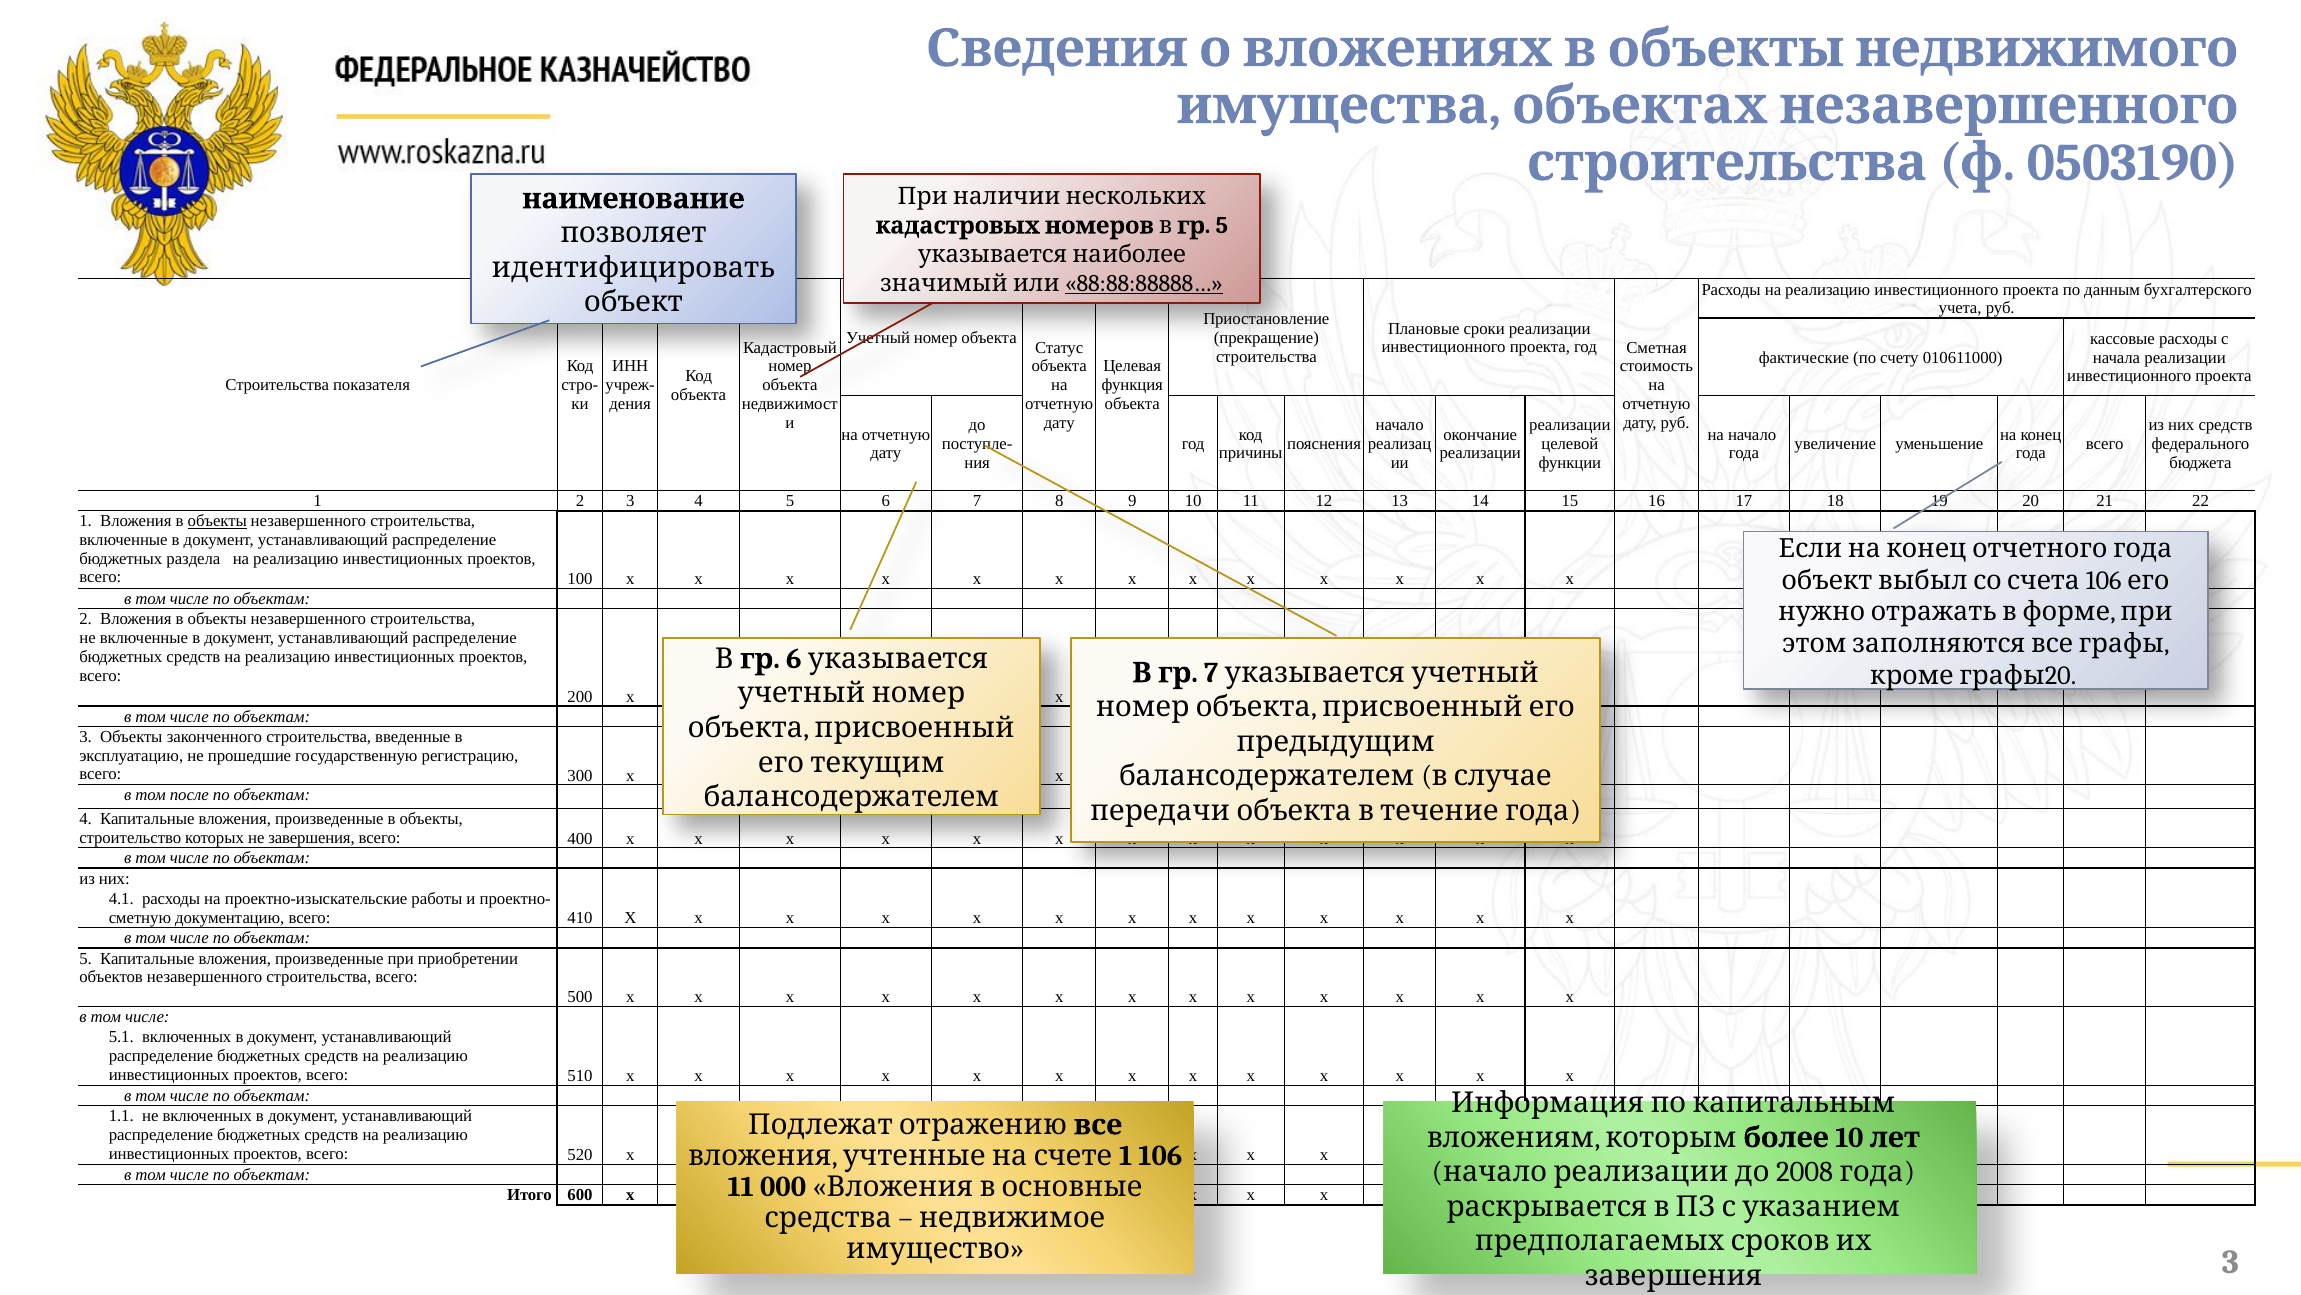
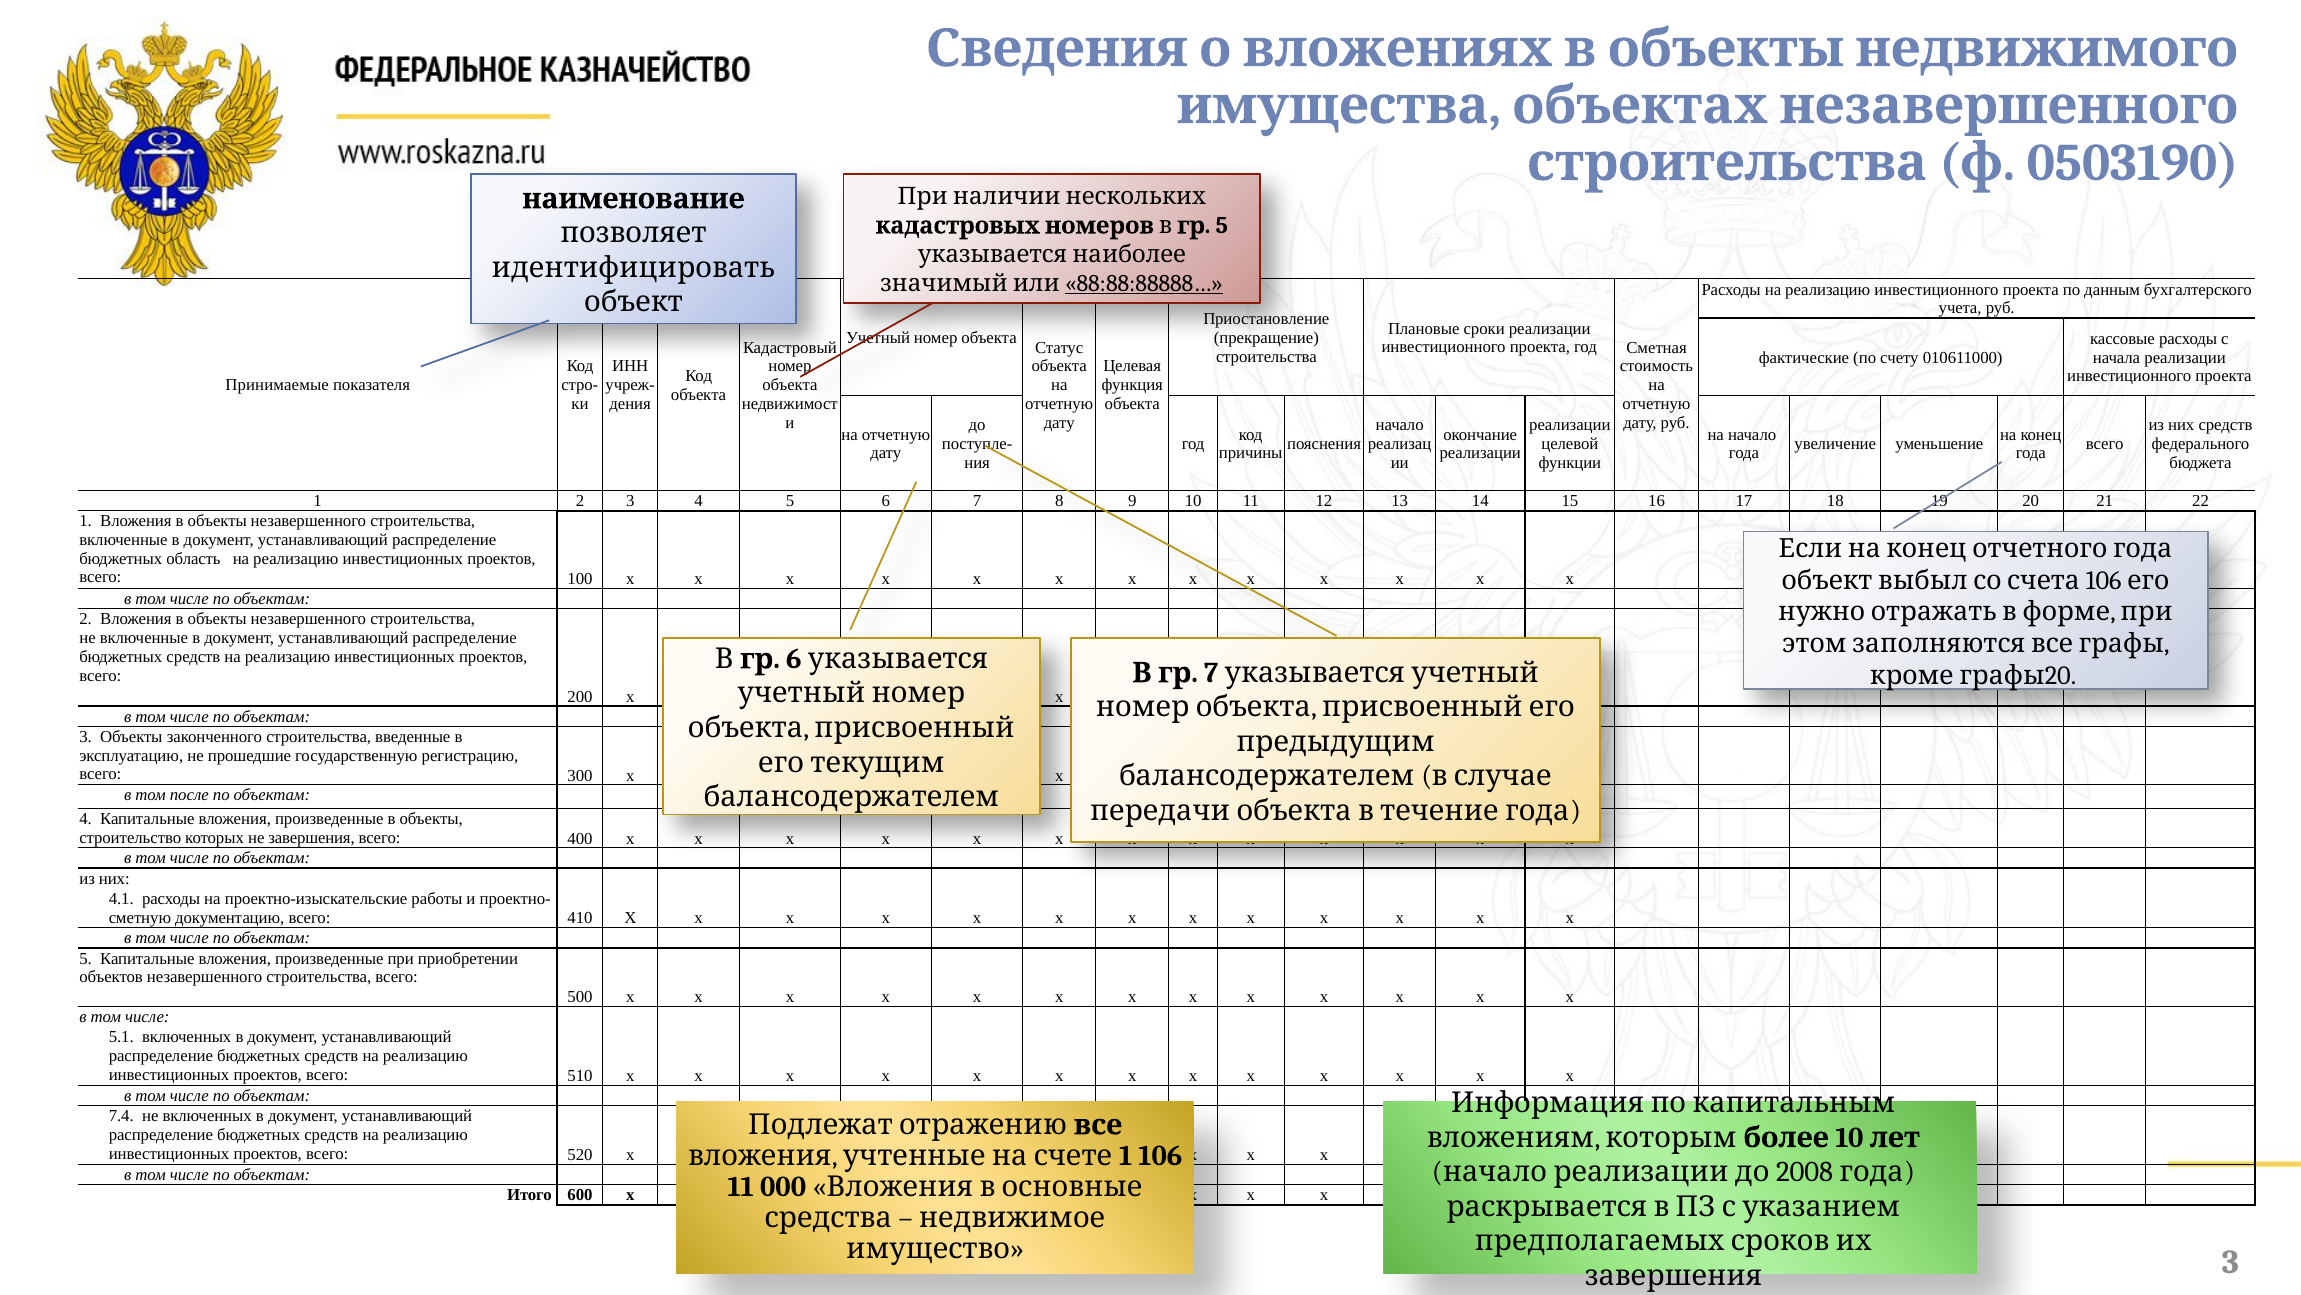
Строительства at (277, 385): Строительства -> Принимаемые
объекты at (217, 521) underline: present -> none
раздела: раздела -> область
1.1: 1.1 -> 7.4
